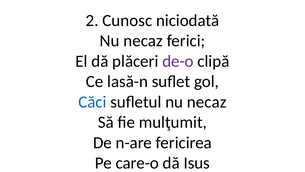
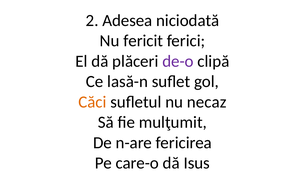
Cunosc: Cunosc -> Adesea
necaz at (143, 41): necaz -> fericit
Căci colour: blue -> orange
